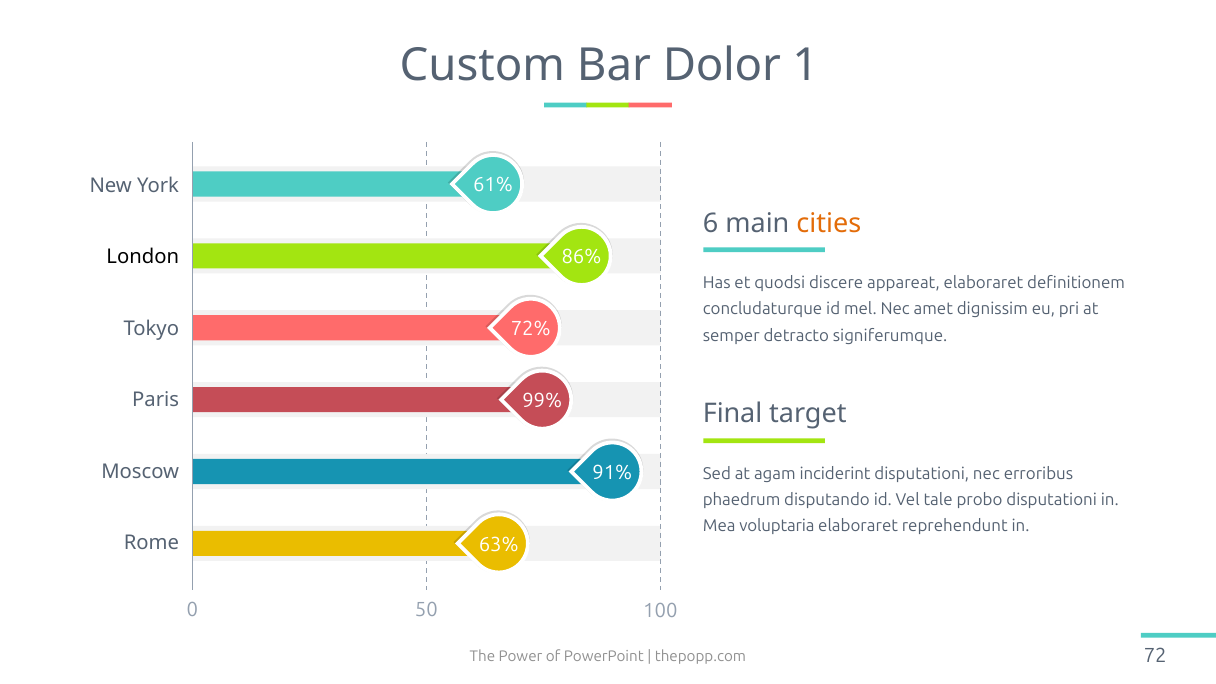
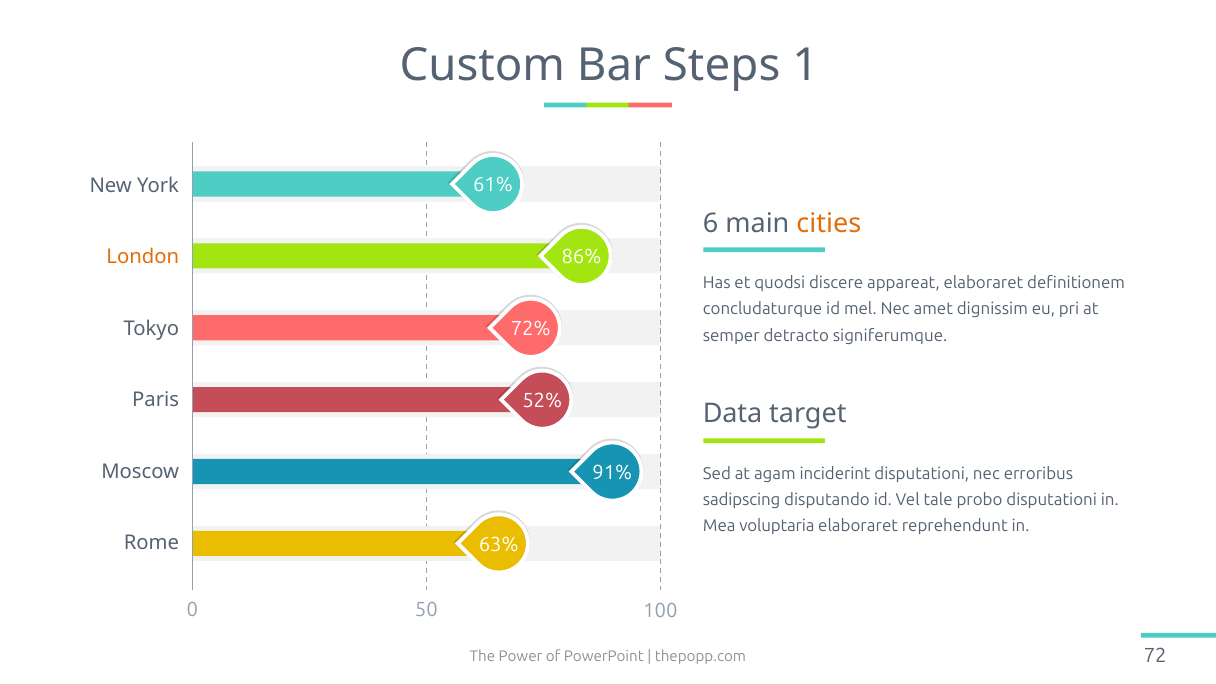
Dolor: Dolor -> Steps
London colour: black -> orange
99%: 99% -> 52%
Final: Final -> Data
phaedrum: phaedrum -> sadipscing
